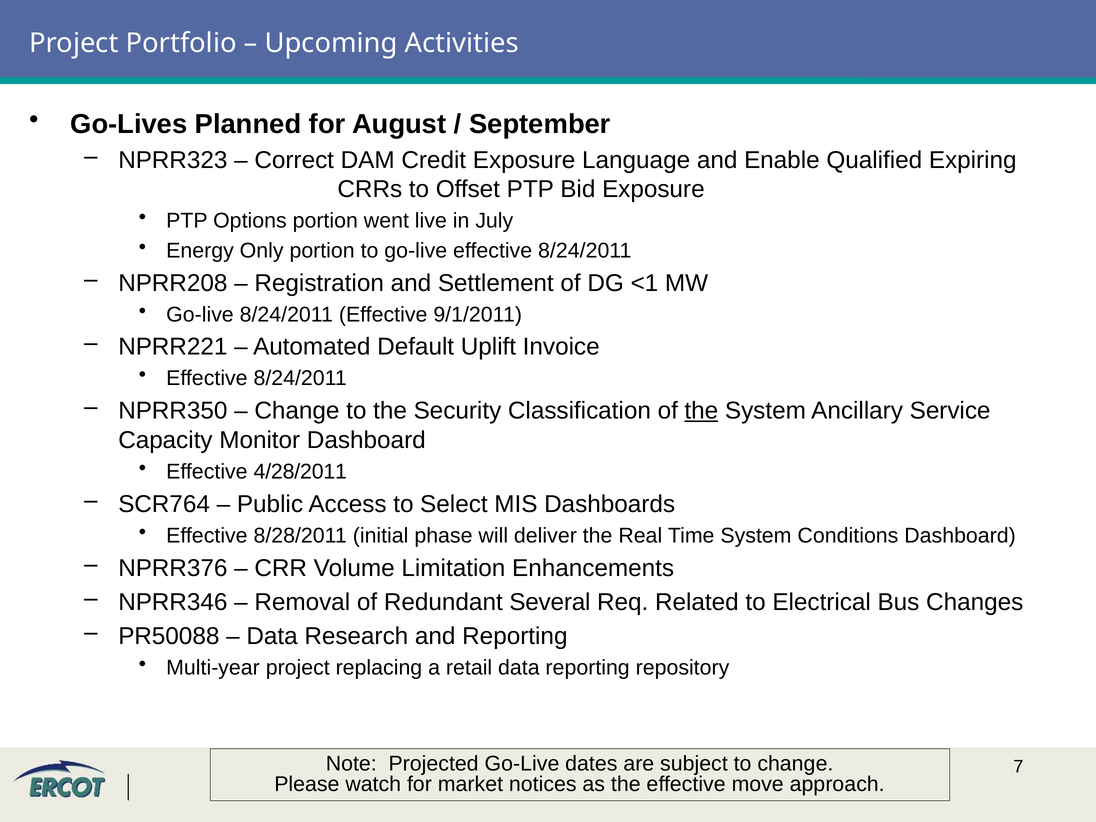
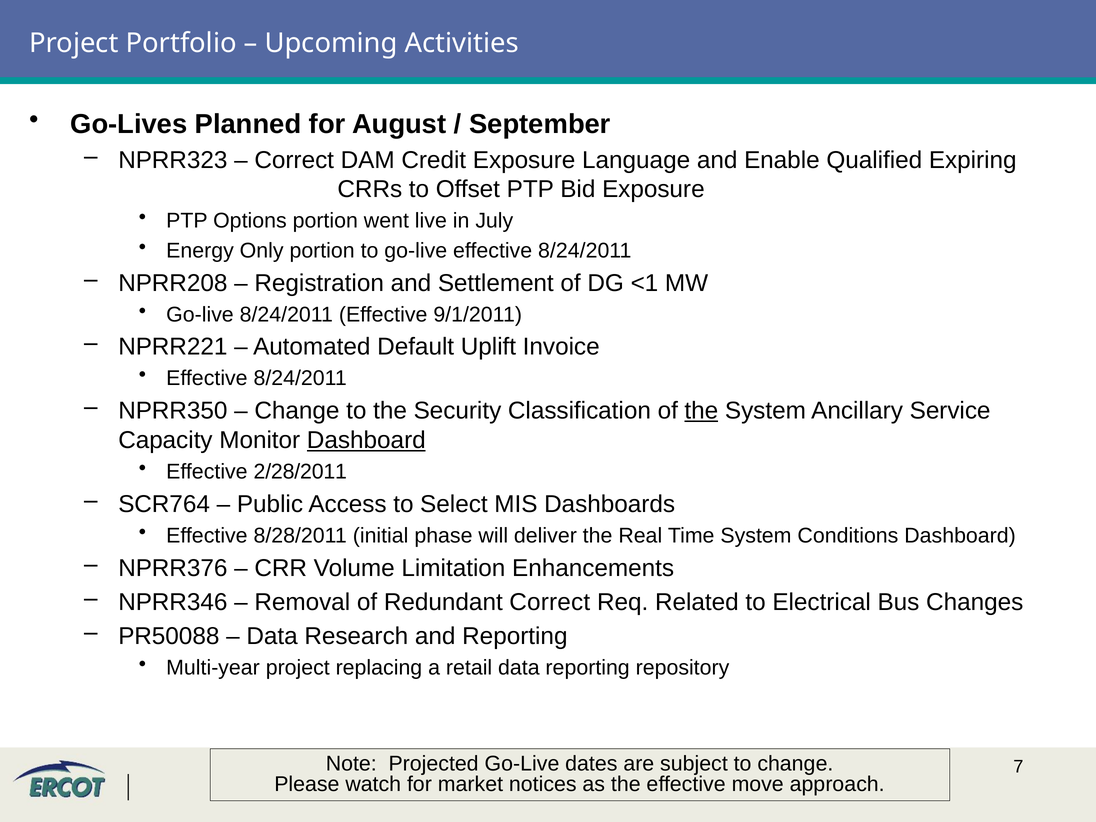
Dashboard at (366, 440) underline: none -> present
4/28/2011: 4/28/2011 -> 2/28/2011
Redundant Several: Several -> Correct
